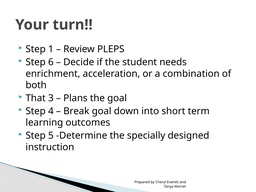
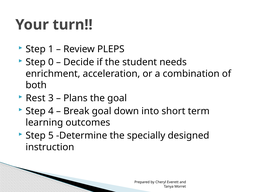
6: 6 -> 0
That: That -> Rest
